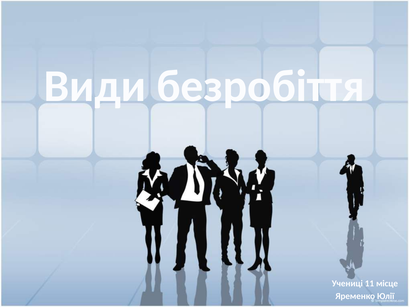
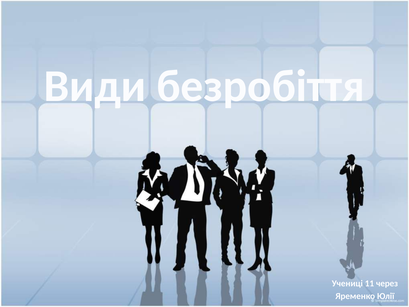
місце: місце -> через
